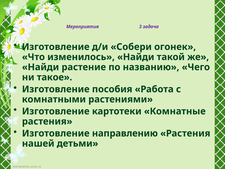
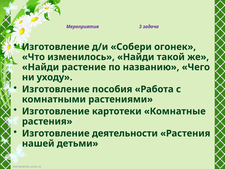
такое: такое -> уходу
направлению: направлению -> деятельности
